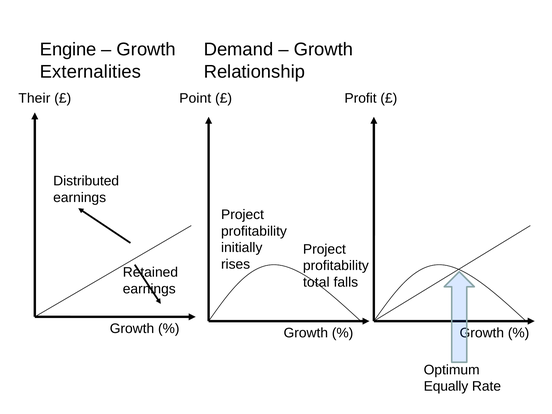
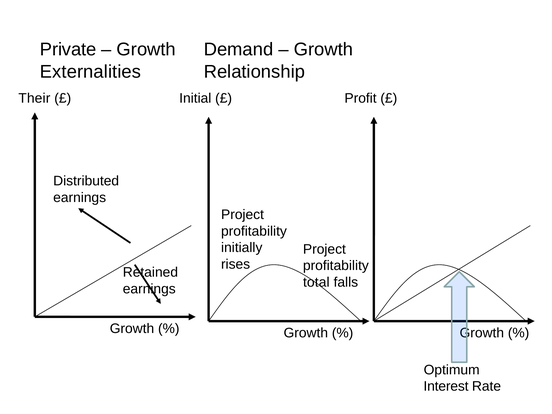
Engine: Engine -> Private
Point: Point -> Initial
Equally: Equally -> Interest
